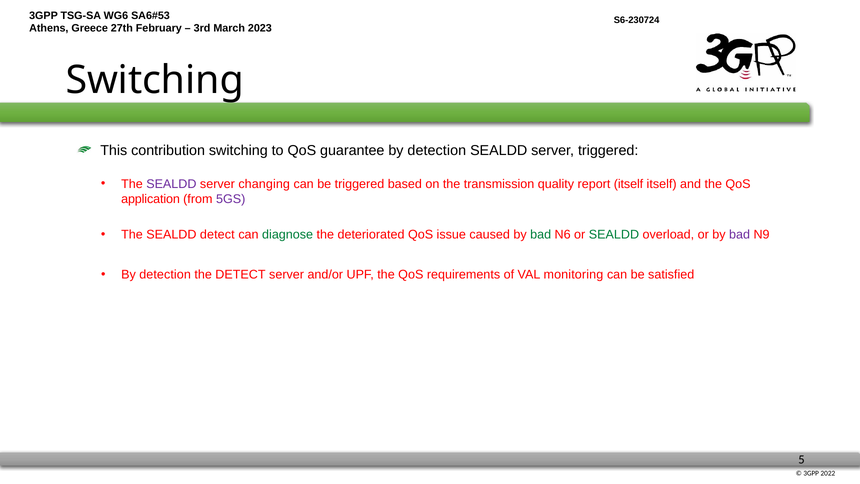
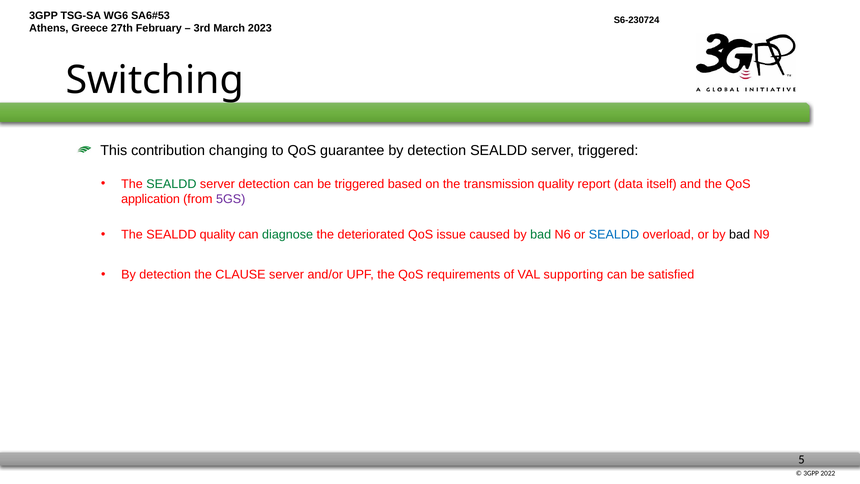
contribution switching: switching -> changing
SEALDD at (171, 184) colour: purple -> green
server changing: changing -> detection
report itself: itself -> data
SEALDD detect: detect -> quality
SEALDD at (614, 235) colour: green -> blue
bad at (740, 235) colour: purple -> black
the DETECT: DETECT -> CLAUSE
monitoring: monitoring -> supporting
